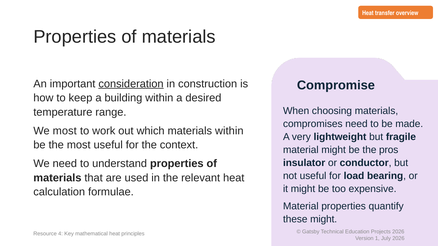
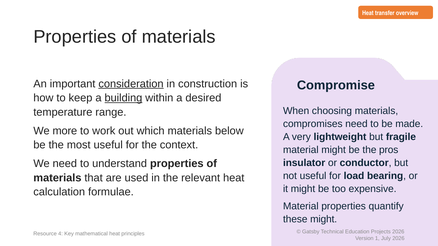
building underline: none -> present
We most: most -> more
materials within: within -> below
